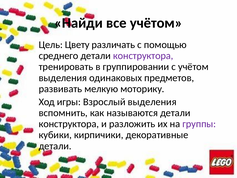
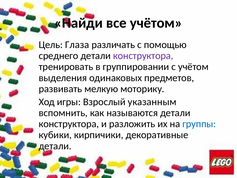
Цвету: Цвету -> Глаза
Взрослый выделения: выделения -> указанным
группы colour: purple -> blue
